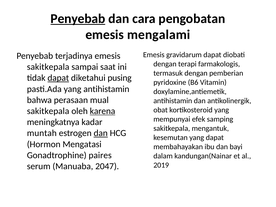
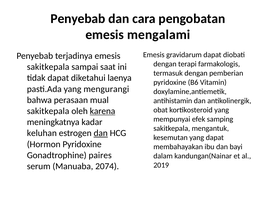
Penyebab at (78, 19) underline: present -> none
dapat at (58, 78) underline: present -> none
pusing: pusing -> laenya
yang antihistamin: antihistamin -> mengurangi
muntah: muntah -> keluhan
Hormon Mengatasi: Mengatasi -> Pyridoxine
2047: 2047 -> 2074
